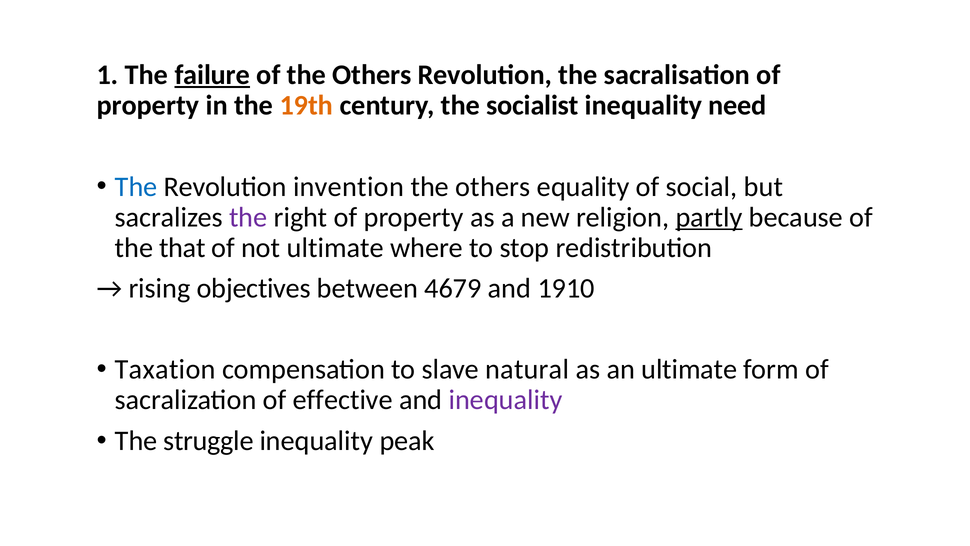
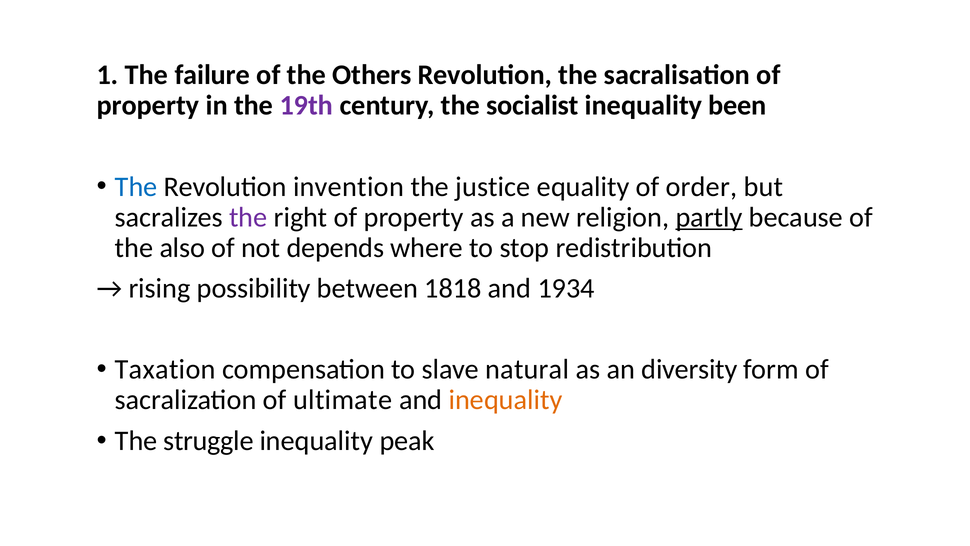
failure underline: present -> none
19th colour: orange -> purple
need: need -> been
others at (493, 187): others -> justice
social: social -> order
that: that -> also
not ultimate: ultimate -> depends
objectives: objectives -> possibility
4679: 4679 -> 1818
1910: 1910 -> 1934
an ultimate: ultimate -> diversity
effective: effective -> ultimate
inequality at (506, 400) colour: purple -> orange
